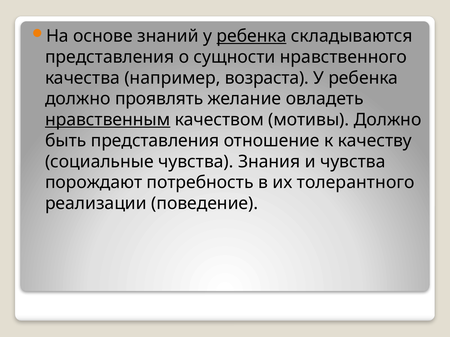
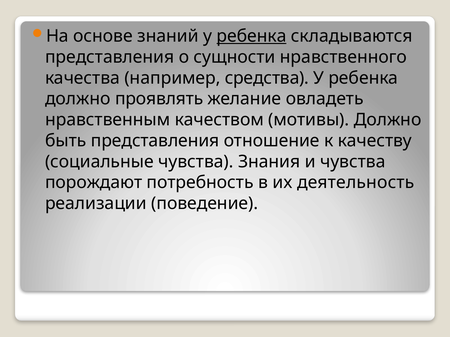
возраста: возраста -> средства
нравственным underline: present -> none
толерантного: толерантного -> деятельность
